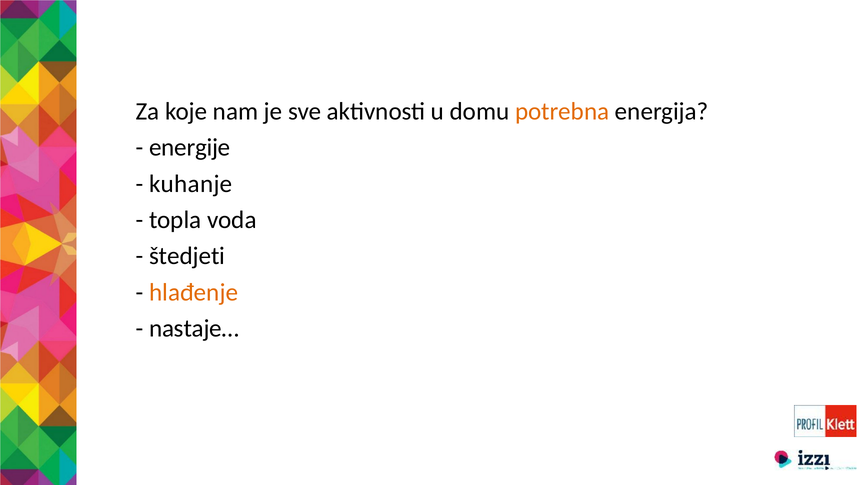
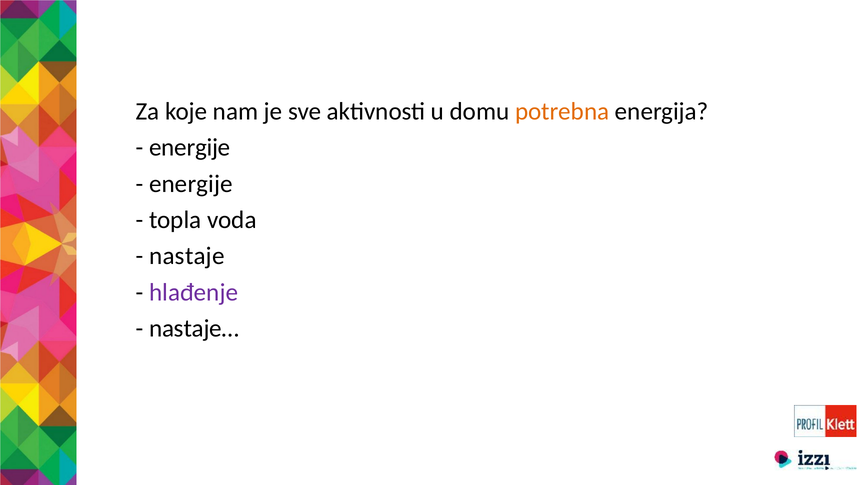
kuhanje at (191, 184): kuhanje -> energije
štedjeti: štedjeti -> nastaje
hlađenje colour: orange -> purple
